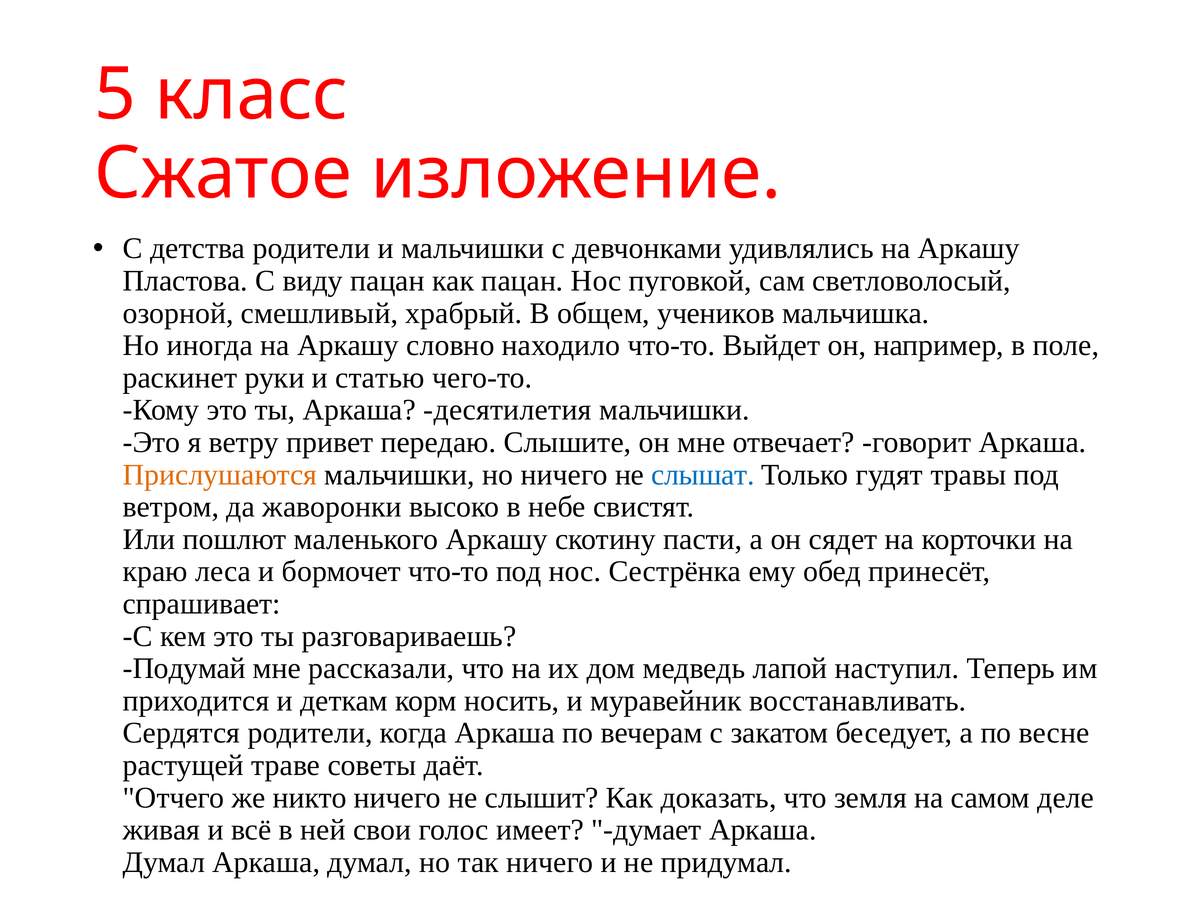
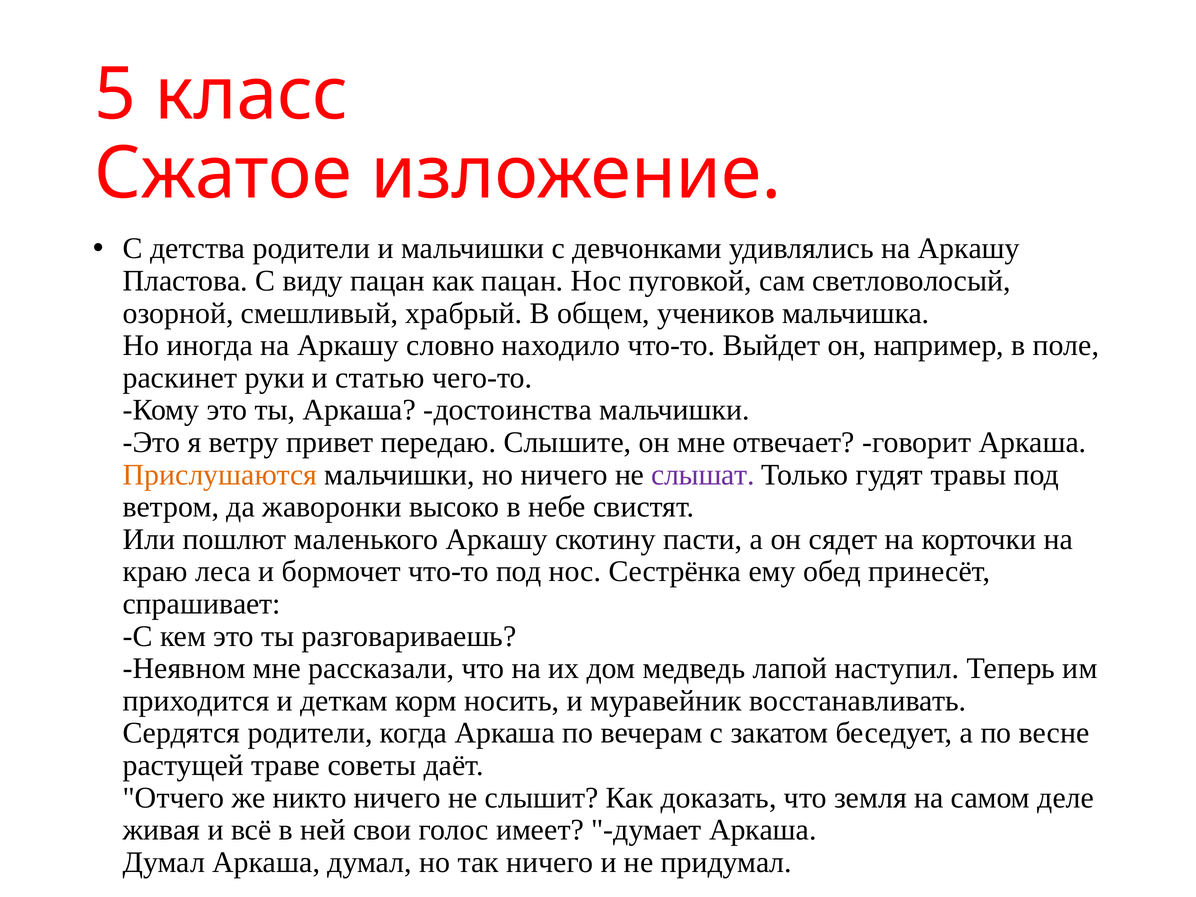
десятилетия: десятилетия -> достоинства
слышат colour: blue -> purple
Подумай: Подумай -> Неявном
